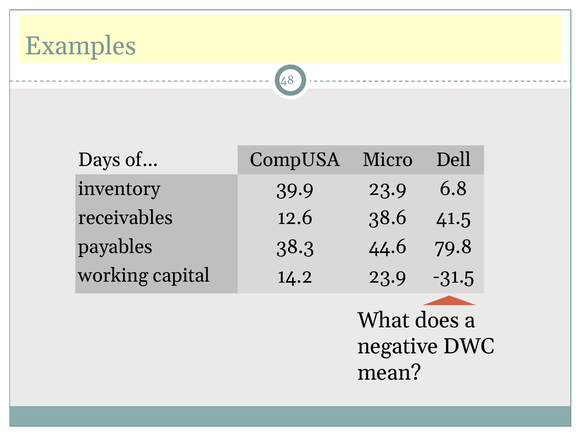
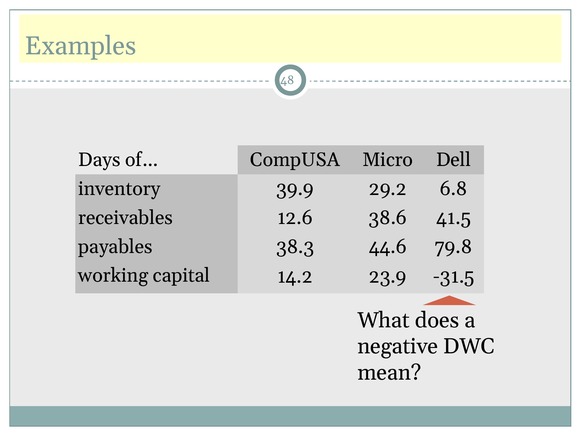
39.9 23.9: 23.9 -> 29.2
